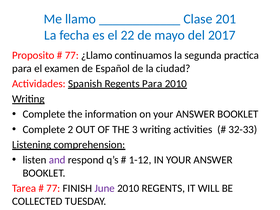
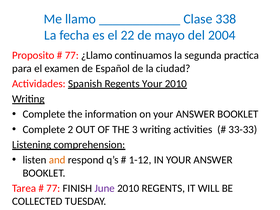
201: 201 -> 338
2017: 2017 -> 2004
Regents Para: Para -> Your
32-33: 32-33 -> 33-33
and colour: purple -> orange
